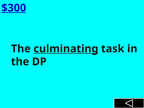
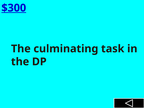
culminating underline: present -> none
